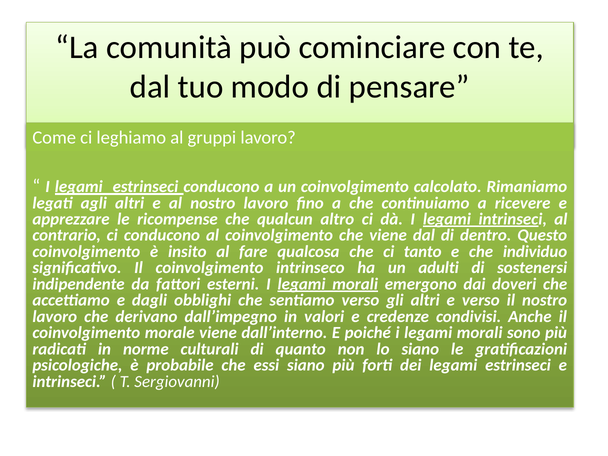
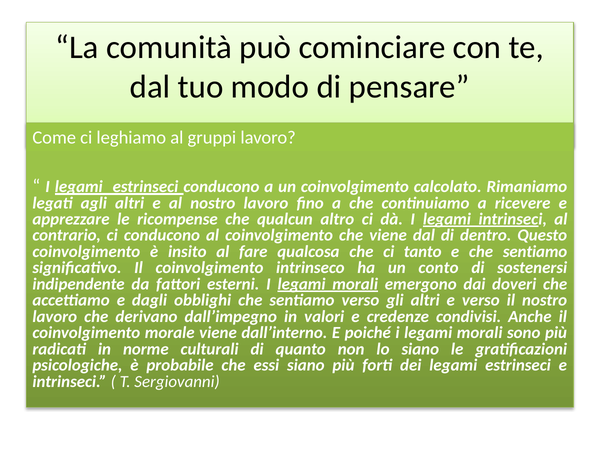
e che individuo: individuo -> sentiamo
adulti: adulti -> conto
